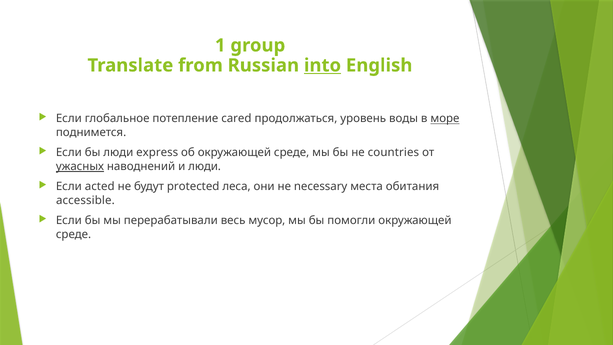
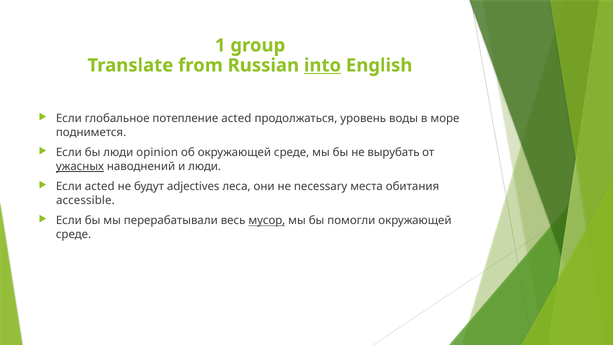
потепление cared: cared -> acted
море underline: present -> none
express: express -> opinion
countries: countries -> вырубать
protected: protected -> adjectives
мусор underline: none -> present
